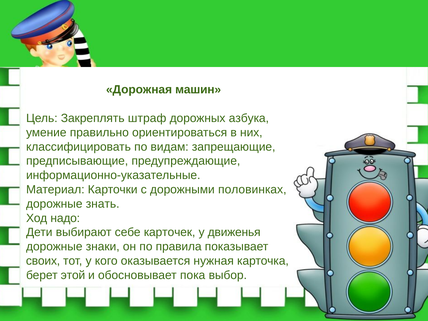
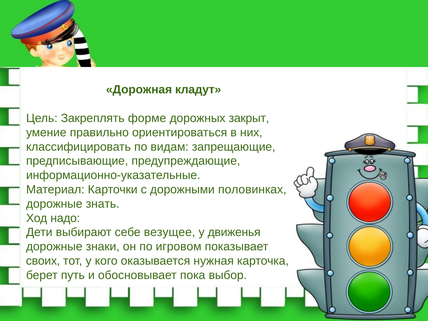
машин: машин -> кладут
штраф: штраф -> форме
азбука: азбука -> закрыт
карточек: карточек -> везущее
правила: правила -> игровом
этой: этой -> путь
